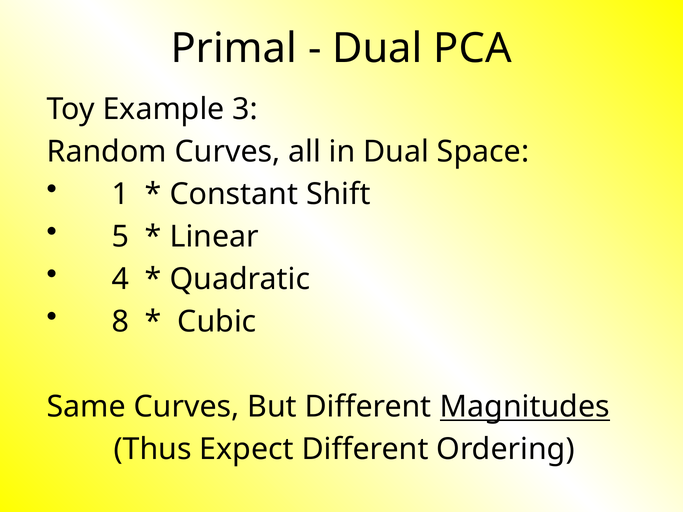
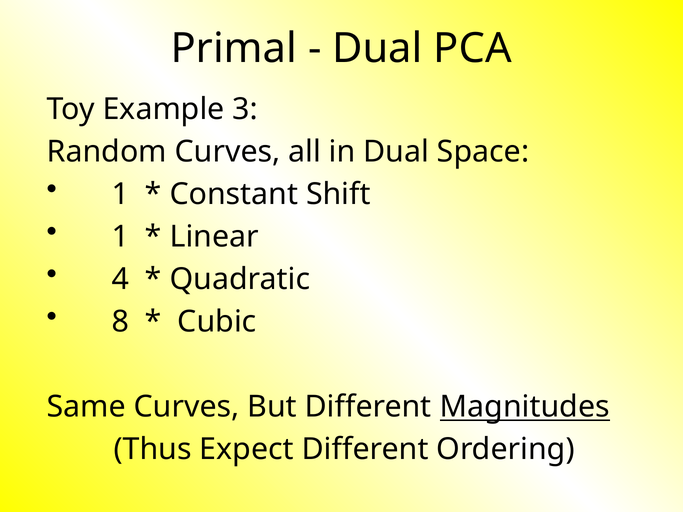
5 at (120, 237): 5 -> 1
